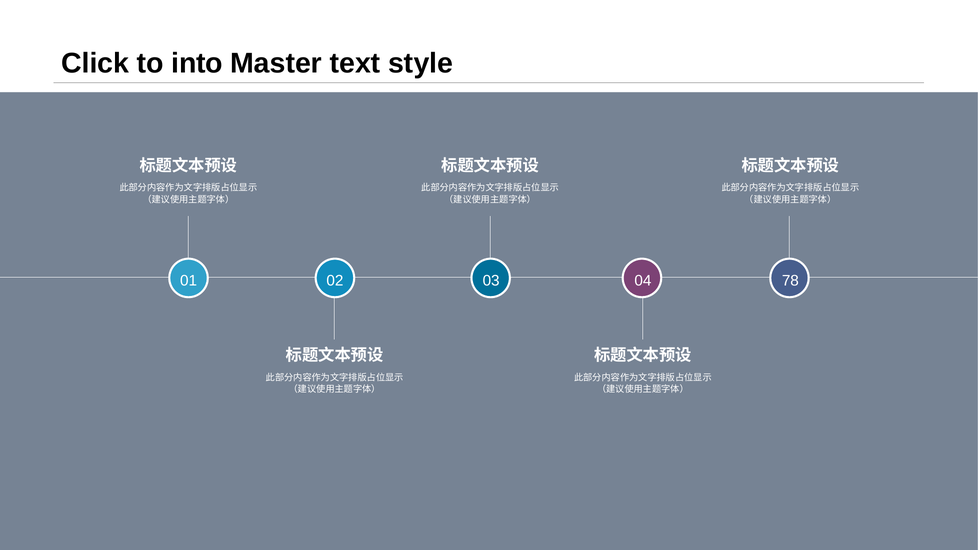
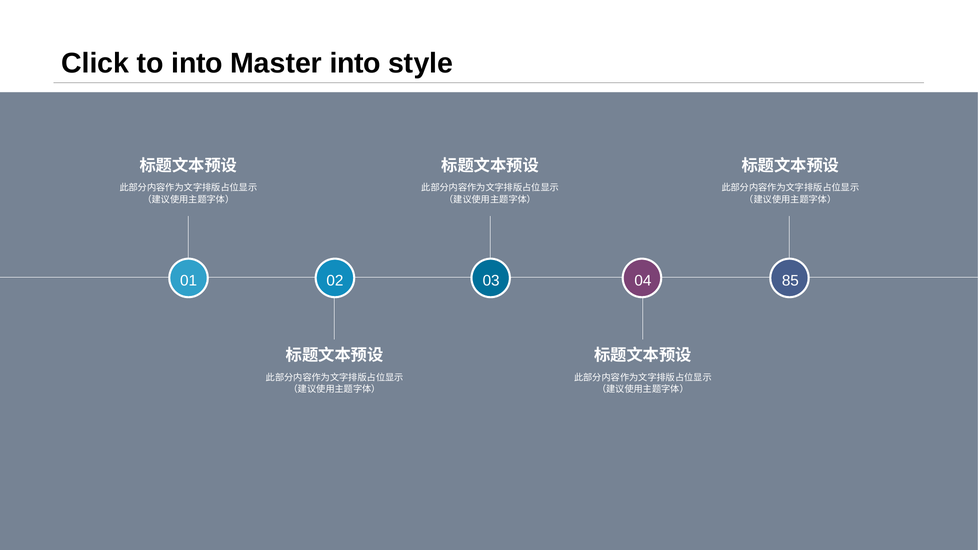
Master text: text -> into
78: 78 -> 85
